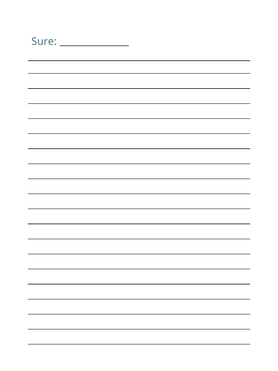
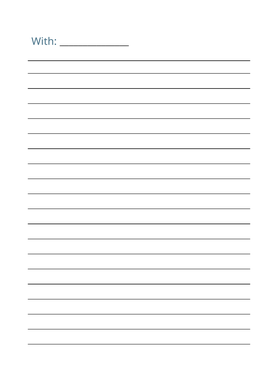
Sure: Sure -> With
